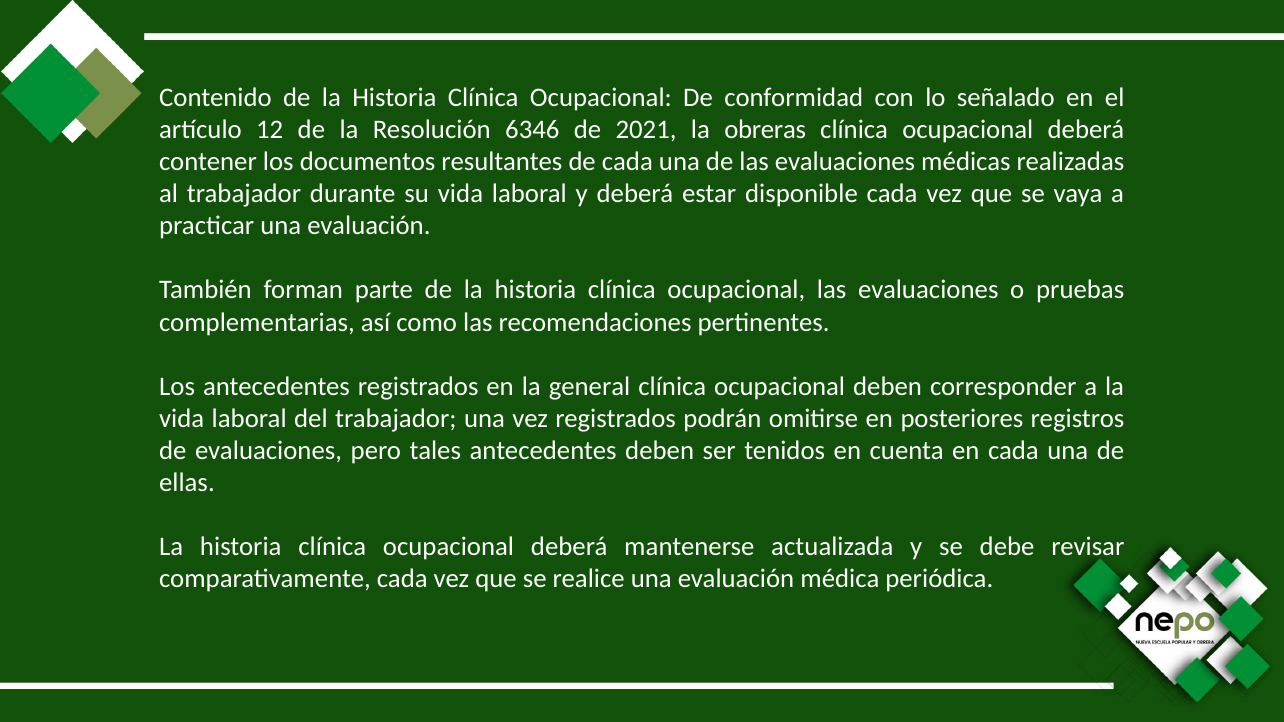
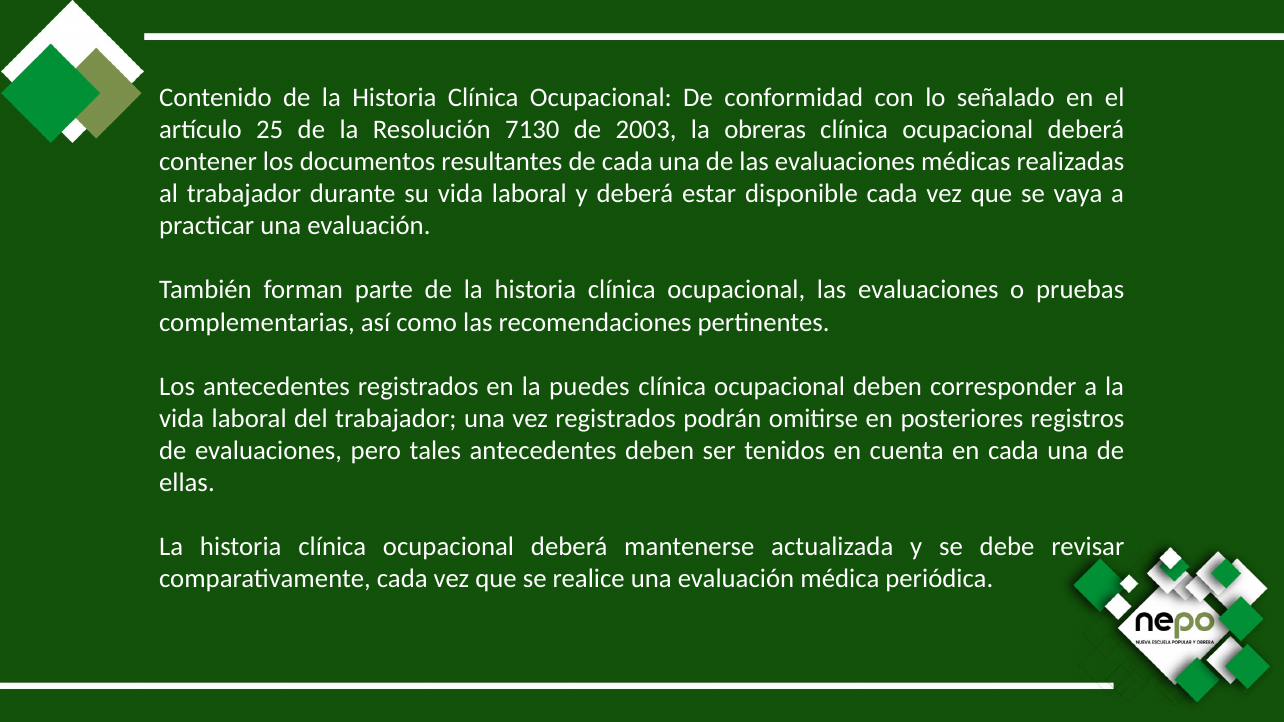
12: 12 -> 25
6346: 6346 -> 7130
2021: 2021 -> 2003
general: general -> puedes
